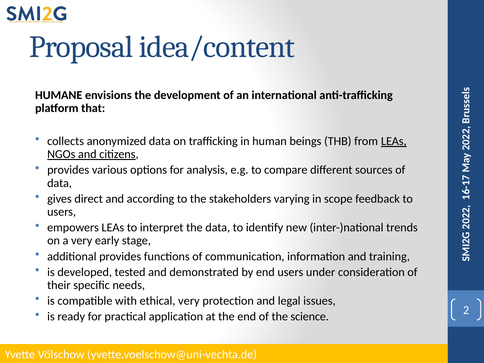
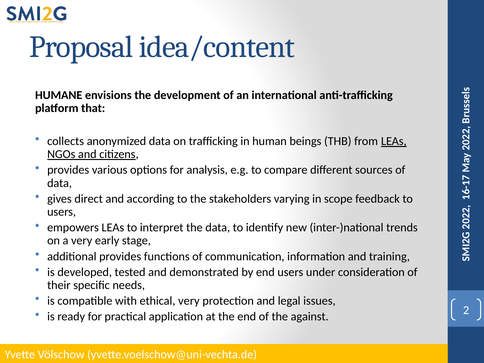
science: science -> against
